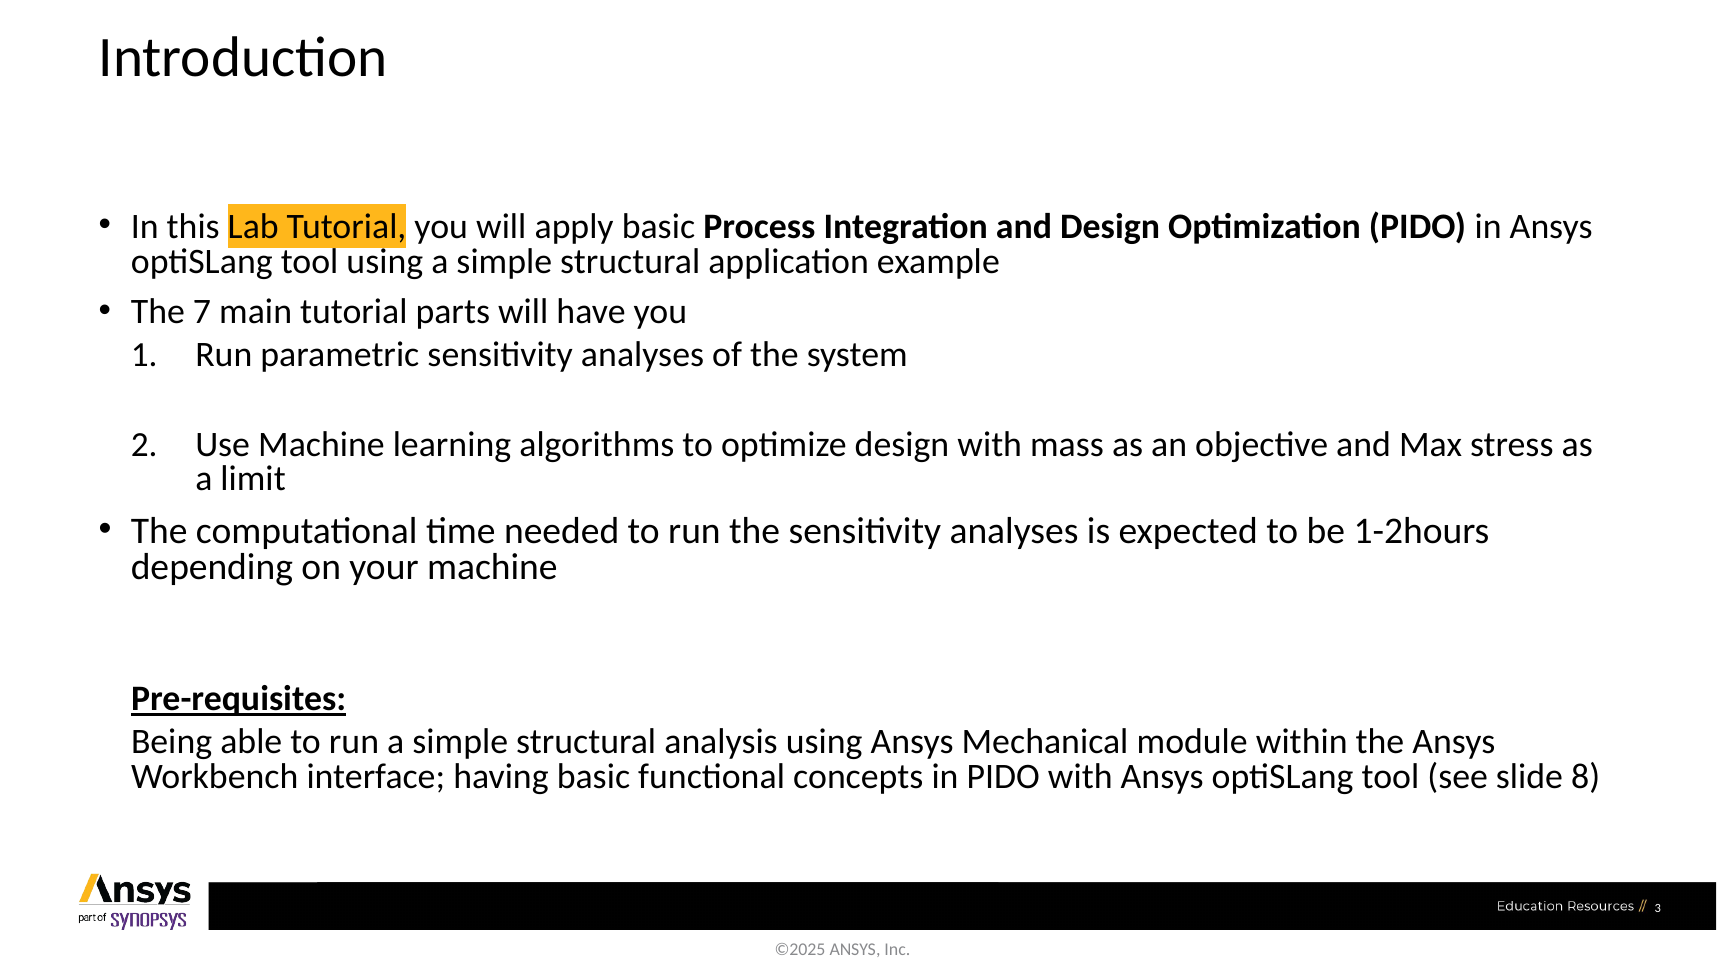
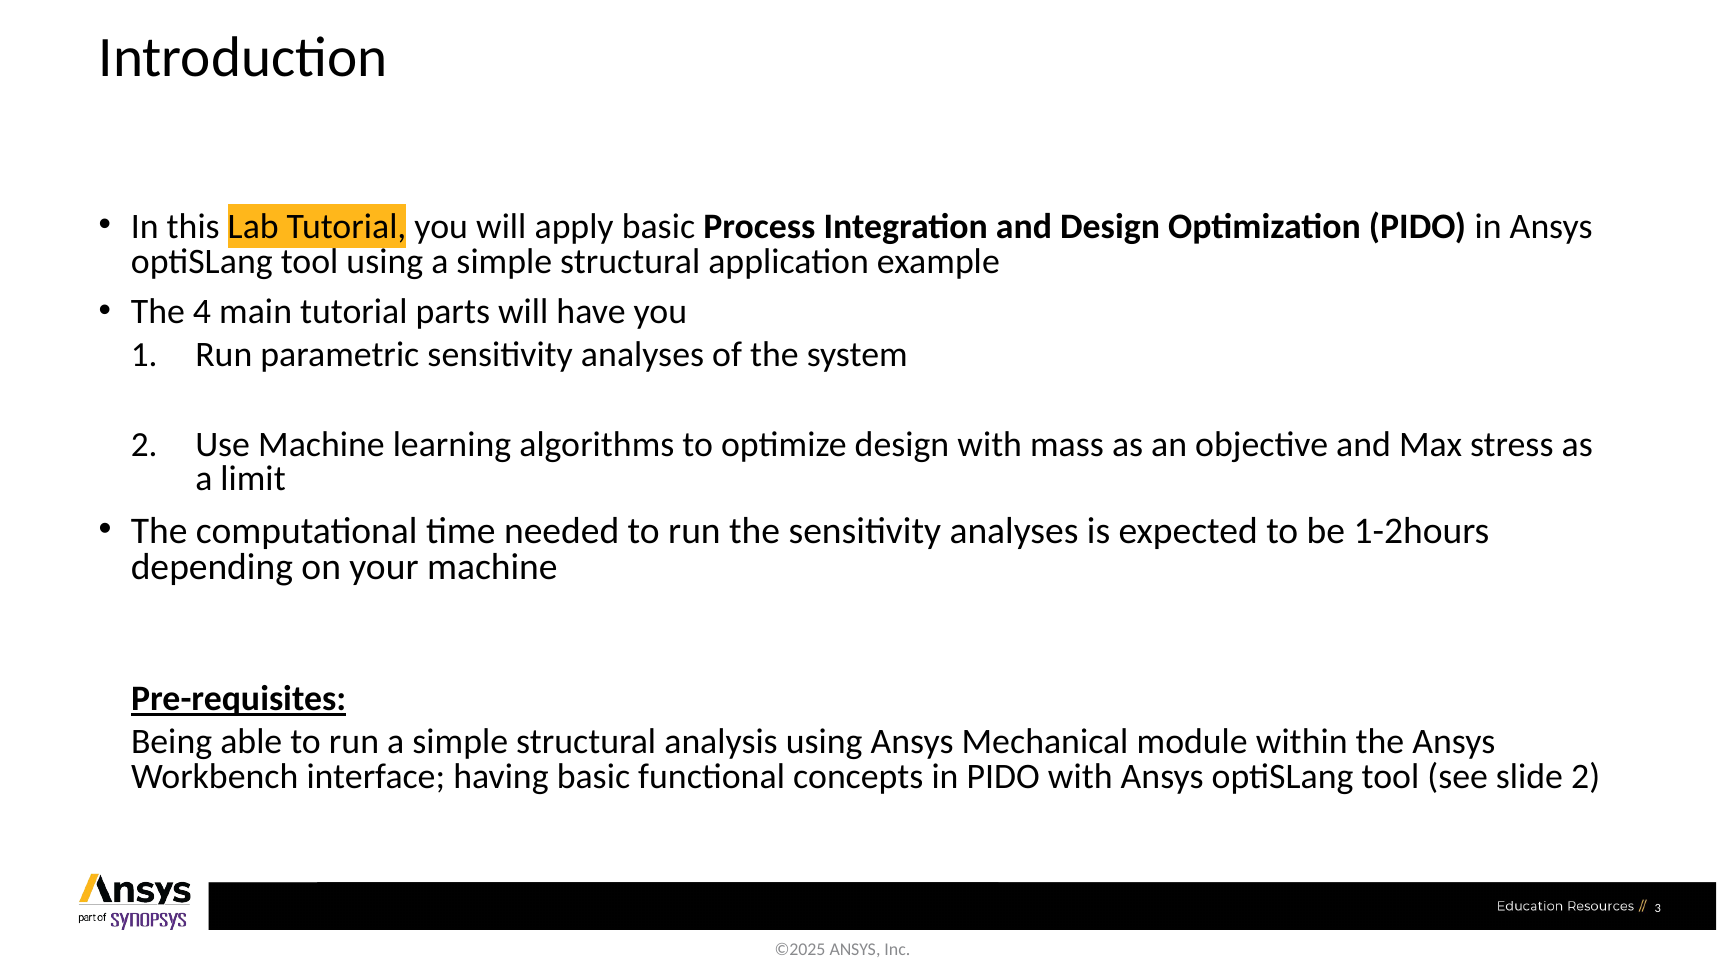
7: 7 -> 4
slide 8: 8 -> 2
